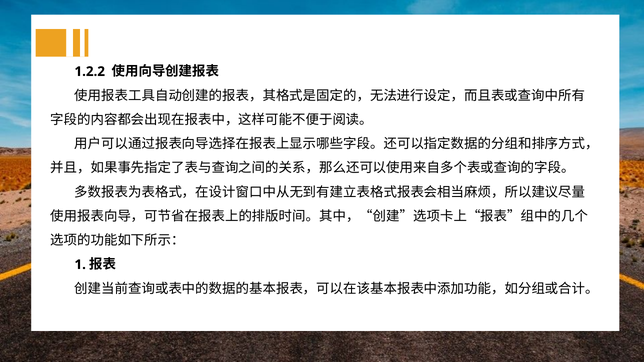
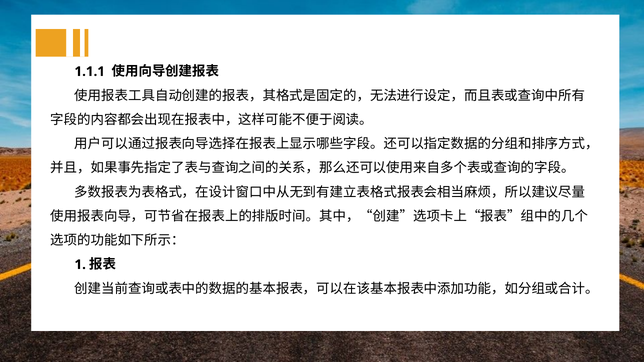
1.2.2: 1.2.2 -> 1.1.1
